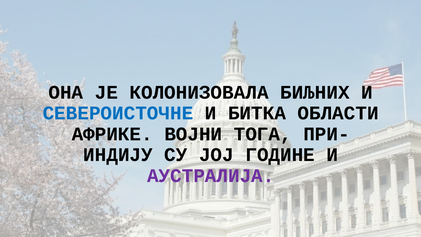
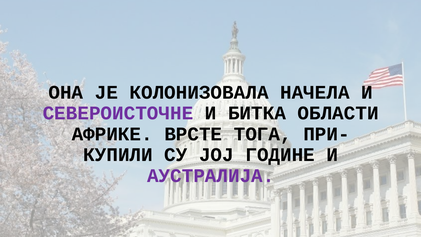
БИЉНИХ: БИЉНИХ -> НАЧЕЛА
СЕВЕРОИСТОЧНЕ colour: blue -> purple
ВОЈНИ: ВОЈНИ -> ВРСТЕ
ИНДИЈУ: ИНДИЈУ -> КУПИЛИ
